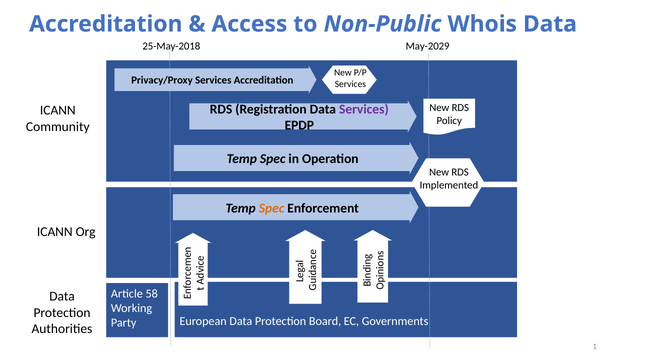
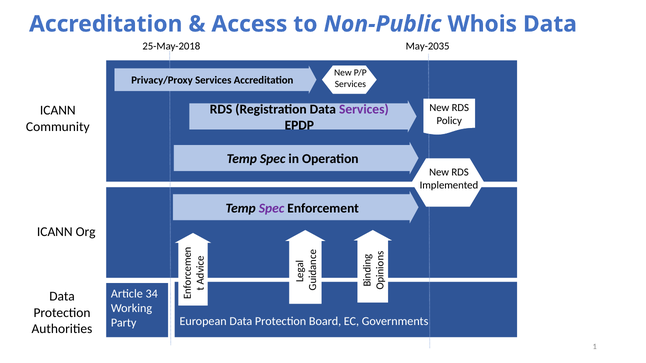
May-2029: May-2029 -> May-2035
Spec at (272, 208) colour: orange -> purple
58: 58 -> 34
